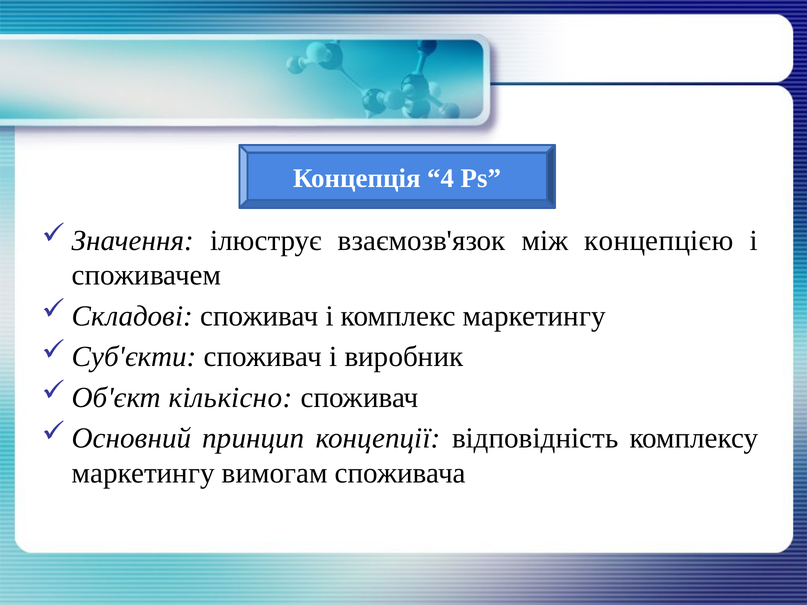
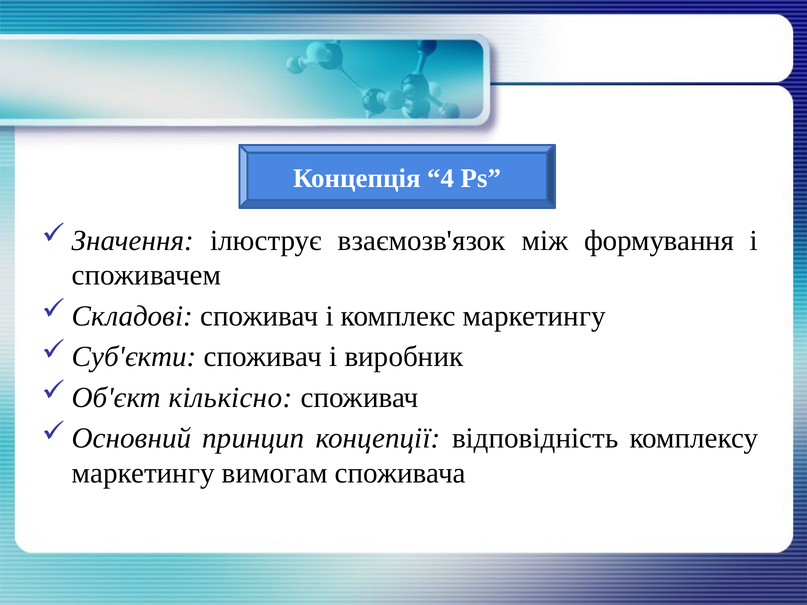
концепцією: концепцією -> формування
